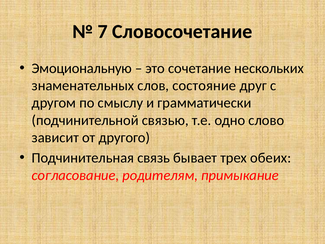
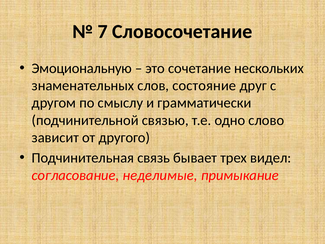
обеих: обеих -> видел
родителям: родителям -> неделимые
